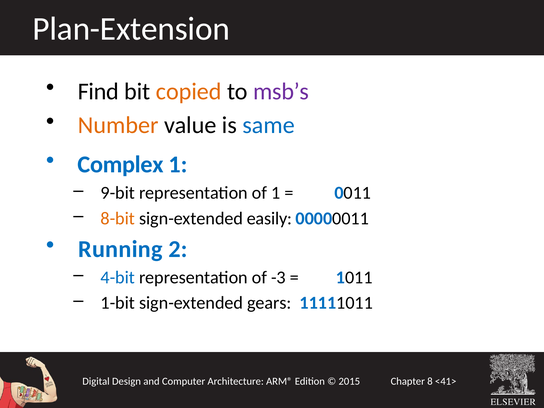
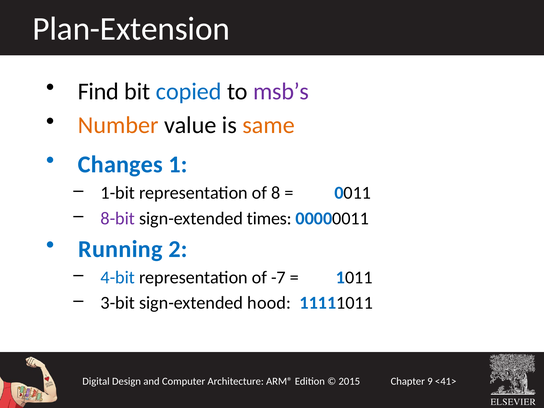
copied colour: orange -> blue
same colour: blue -> orange
Complex: Complex -> Changes
9-bit: 9-bit -> 1-bit
of 1: 1 -> 8
8-bit colour: orange -> purple
easily: easily -> times
-3: -3 -> -7
1-bit: 1-bit -> 3-bit
gears: gears -> hood
8: 8 -> 9
